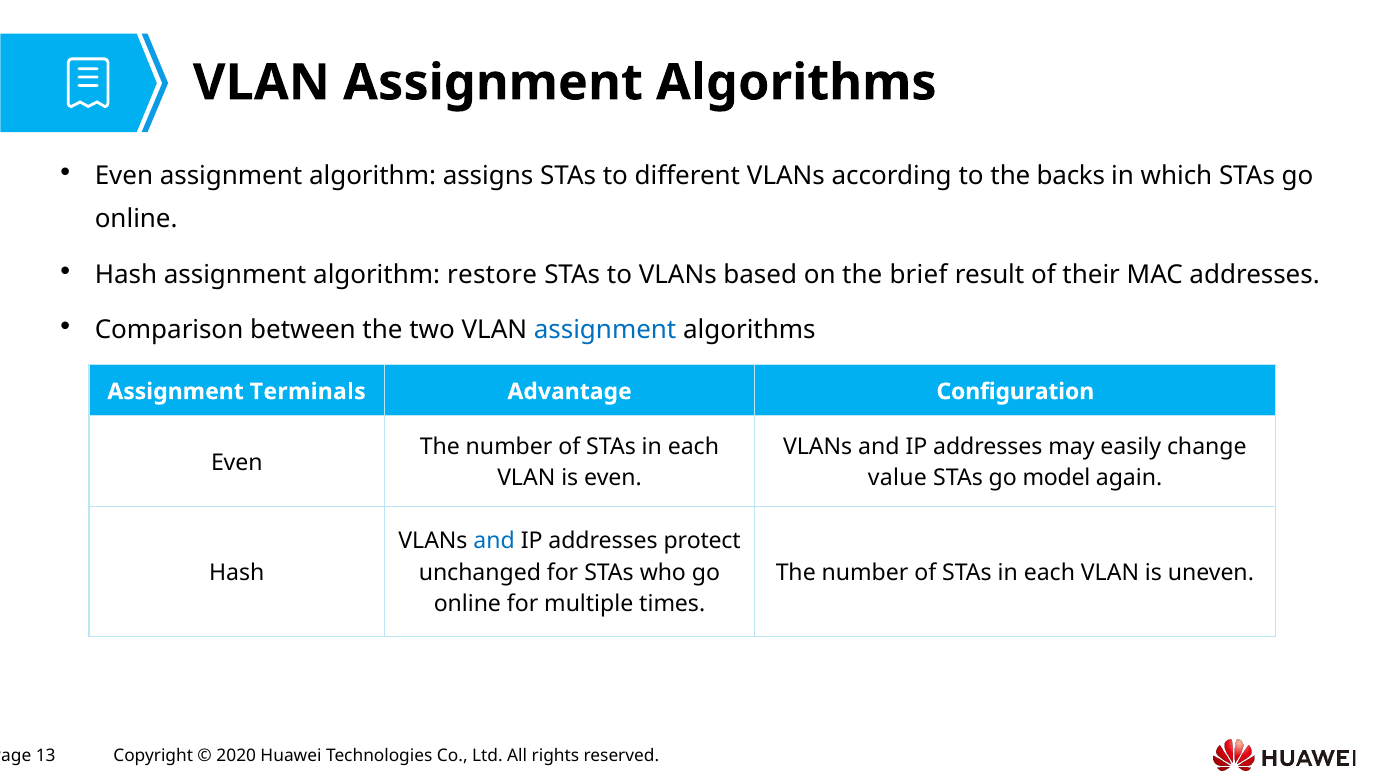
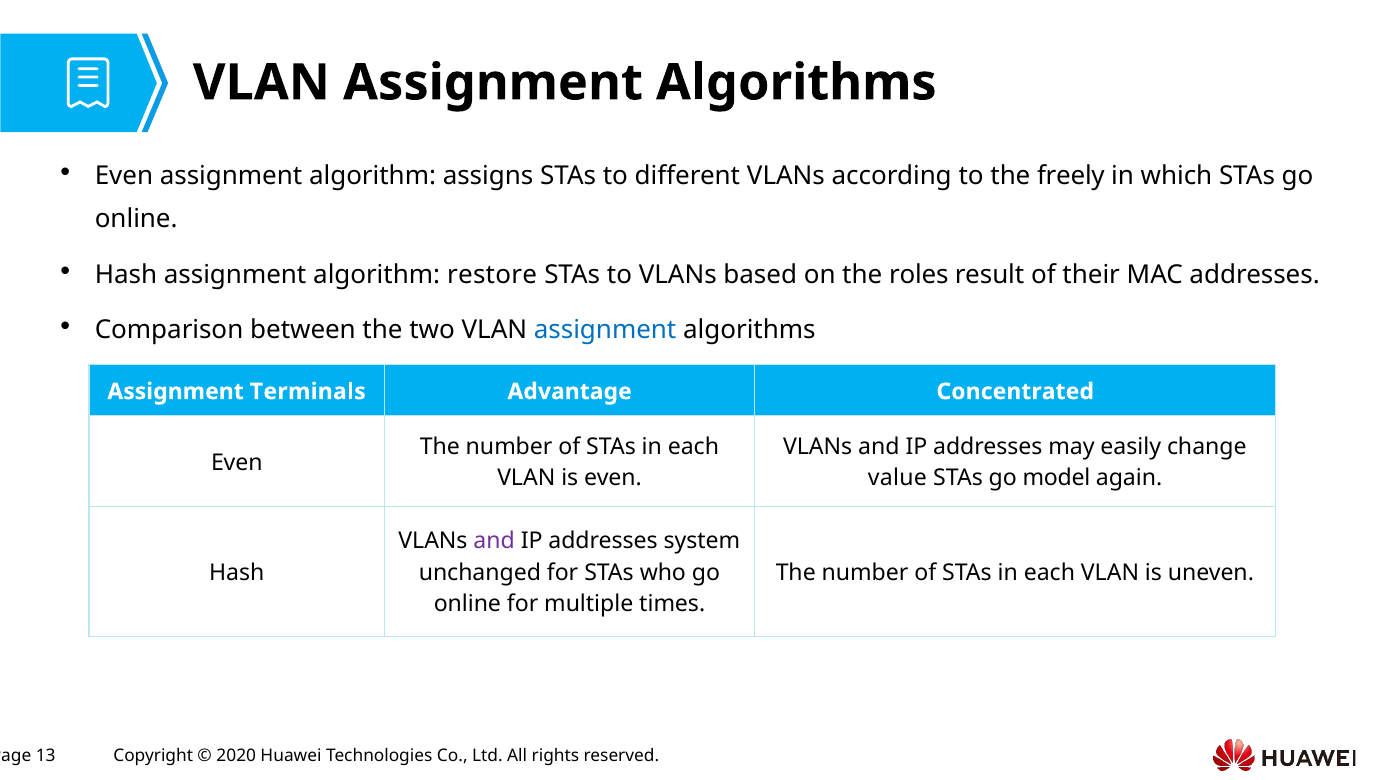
backs: backs -> freely
brief: brief -> roles
Configuration: Configuration -> Concentrated
and at (494, 541) colour: blue -> purple
protect: protect -> system
